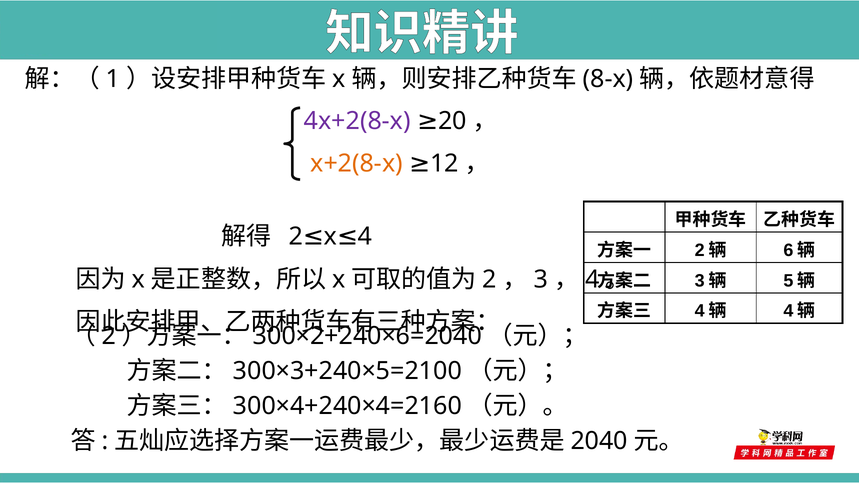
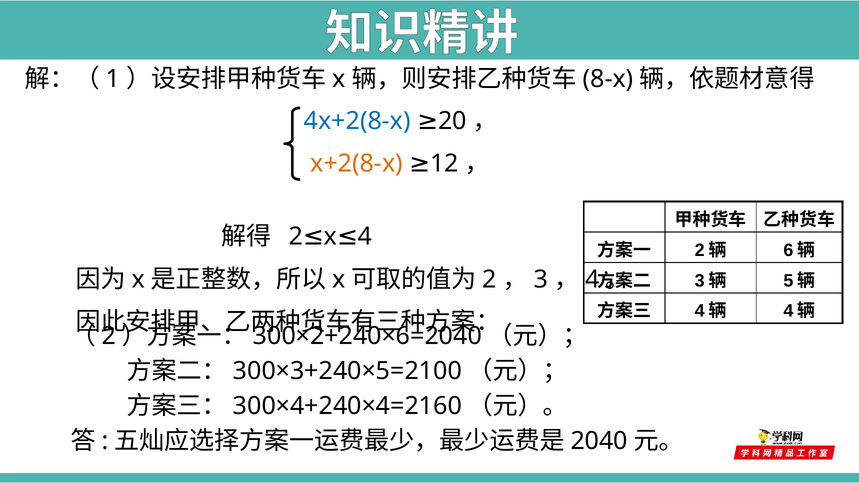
4x+2(8-x colour: purple -> blue
